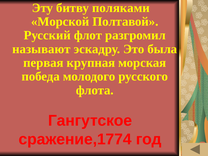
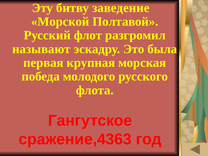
поляками: поляками -> заведение
сражение,1774: сражение,1774 -> сражение,4363
